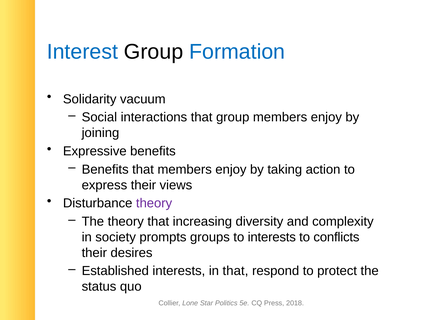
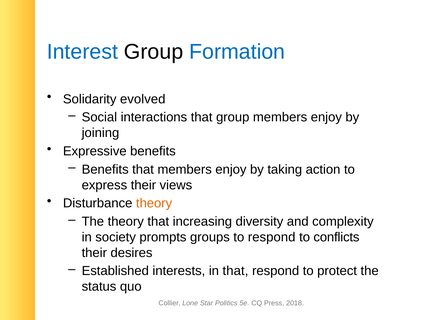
vacuum: vacuum -> evolved
theory at (154, 203) colour: purple -> orange
to interests: interests -> respond
